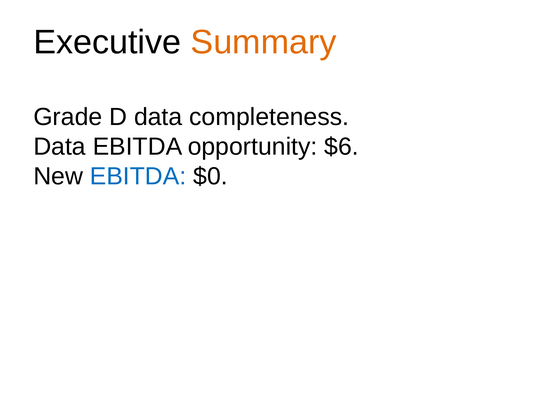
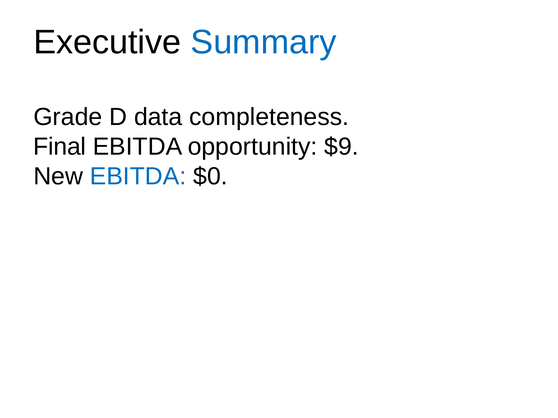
Summary colour: orange -> blue
Data at (60, 147): Data -> Final
$6: $6 -> $9
